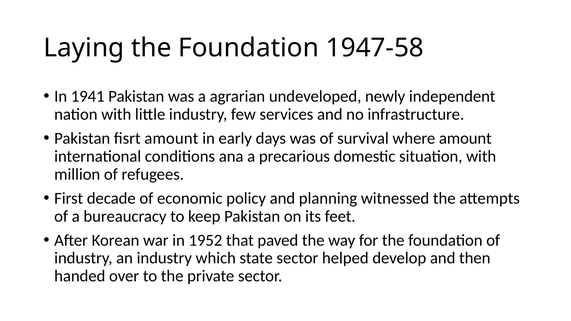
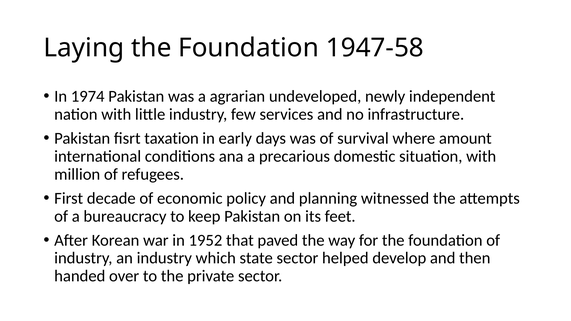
1941: 1941 -> 1974
fisrt amount: amount -> taxation
